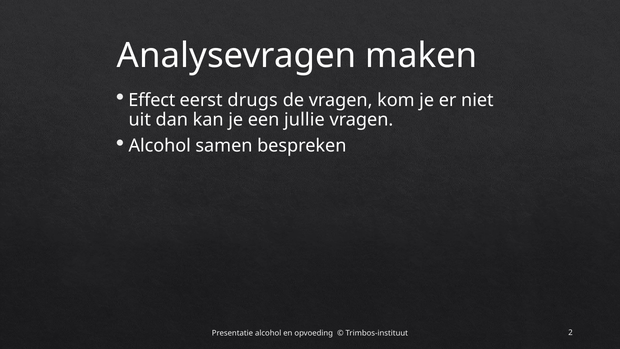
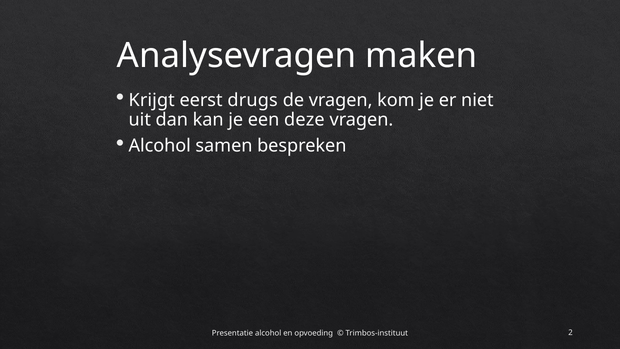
Effect: Effect -> Krijgt
jullie: jullie -> deze
